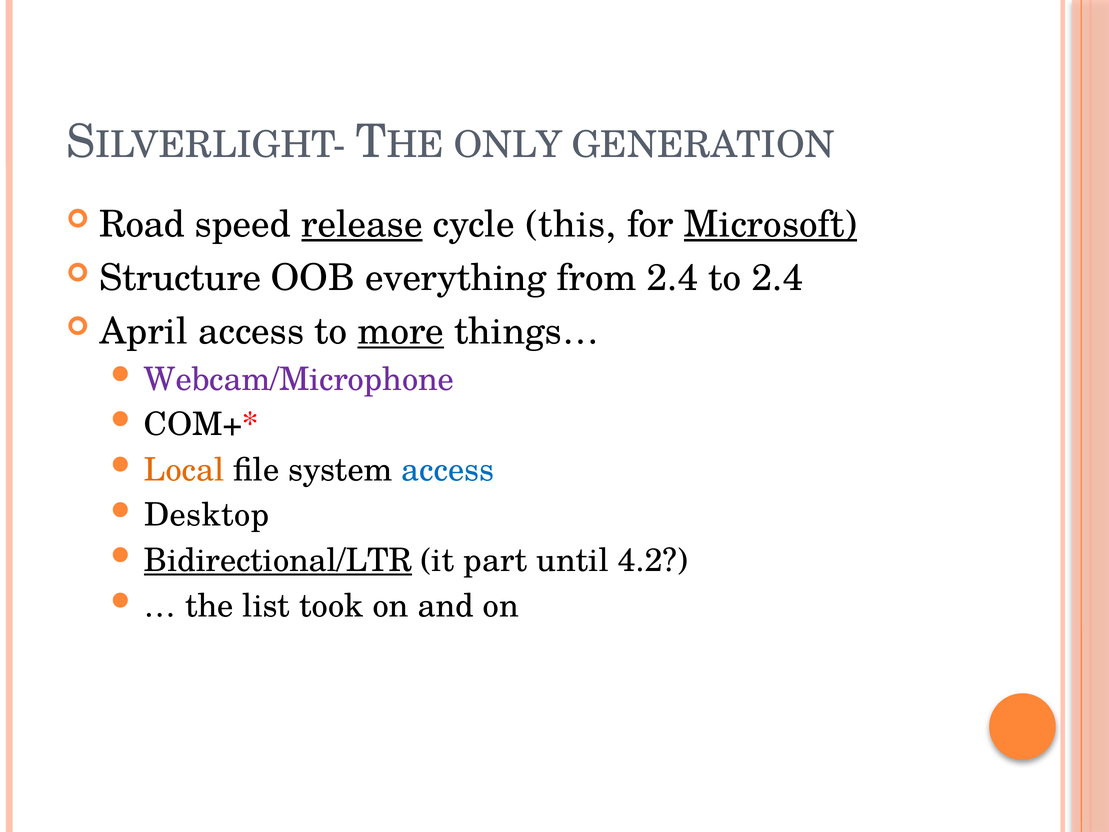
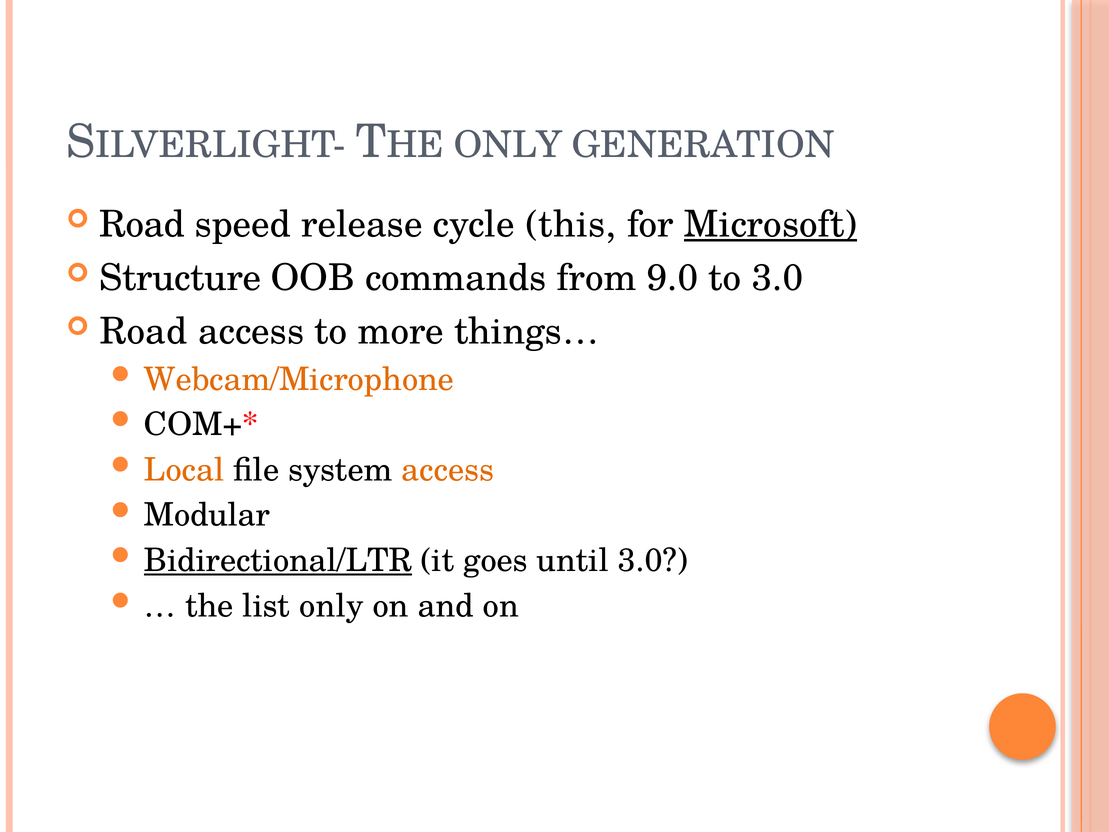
release underline: present -> none
everything: everything -> commands
from 2.4: 2.4 -> 9.0
to 2.4: 2.4 -> 3.0
April at (144, 332): April -> Road
more underline: present -> none
Webcam/Microphone colour: purple -> orange
access at (448, 470) colour: blue -> orange
Desktop: Desktop -> Modular
part: part -> goes
until 4.2: 4.2 -> 3.0
list took: took -> only
